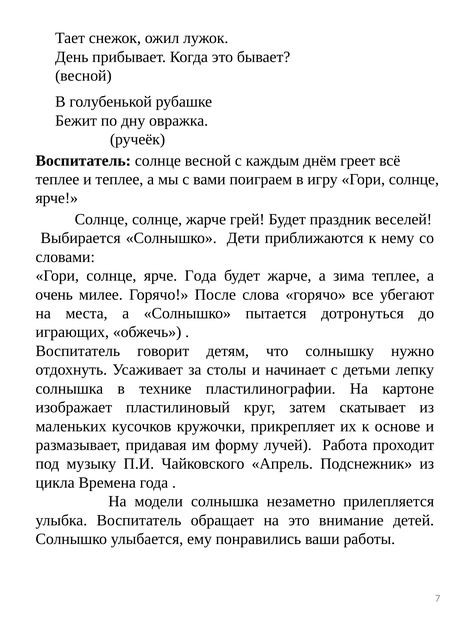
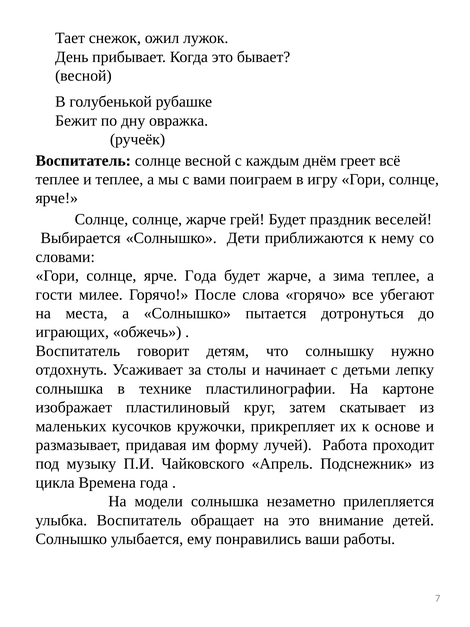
очень: очень -> гости
